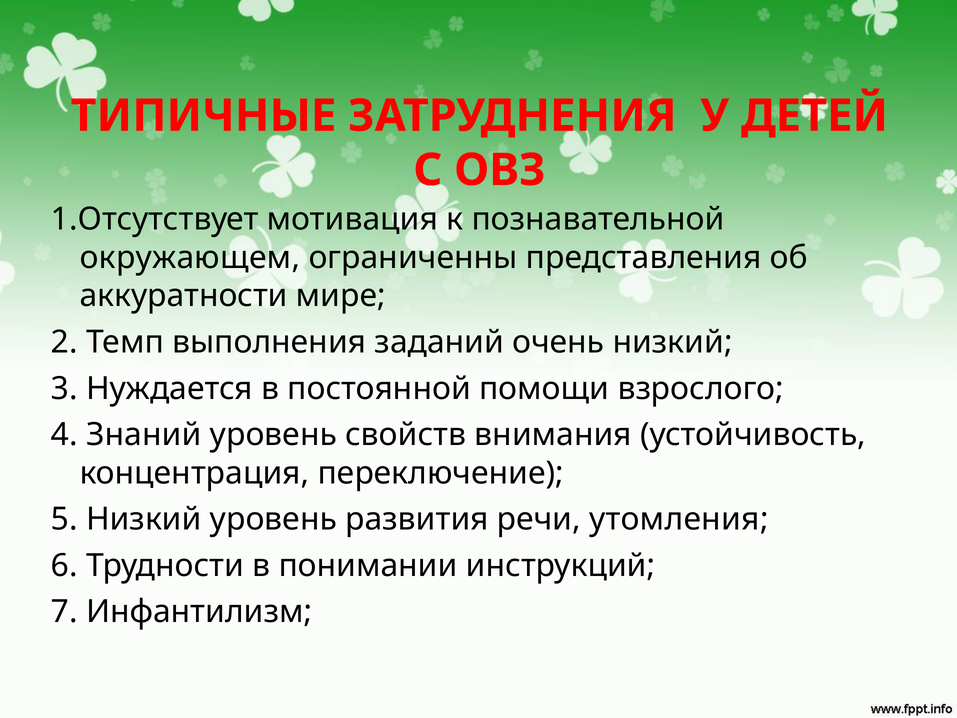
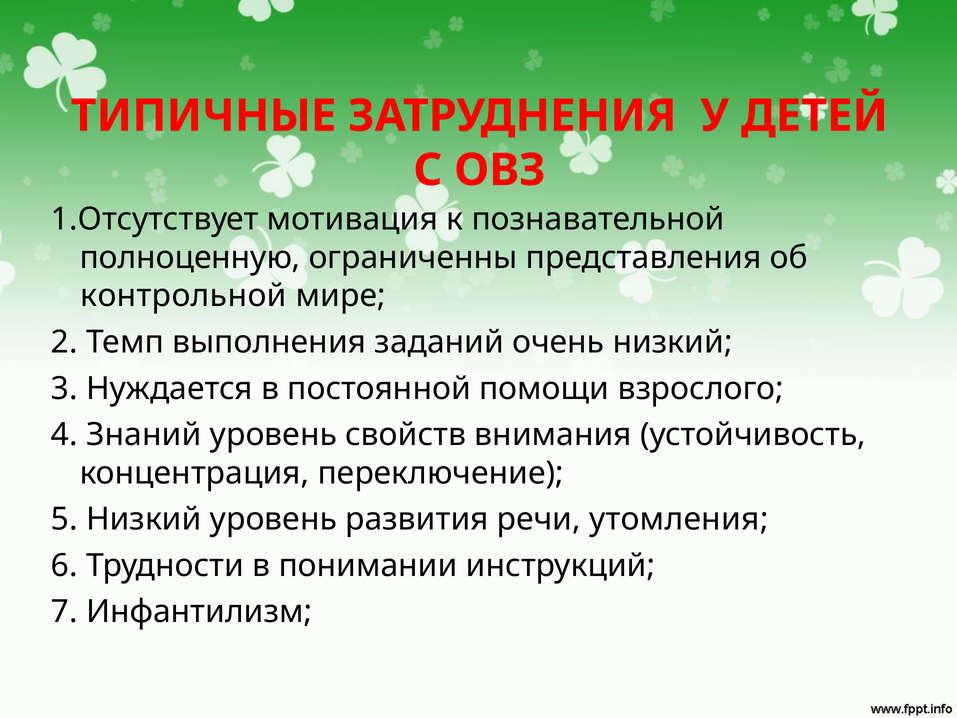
окружающем: окружающем -> полноценную
аккуратности: аккуратности -> контрольной
